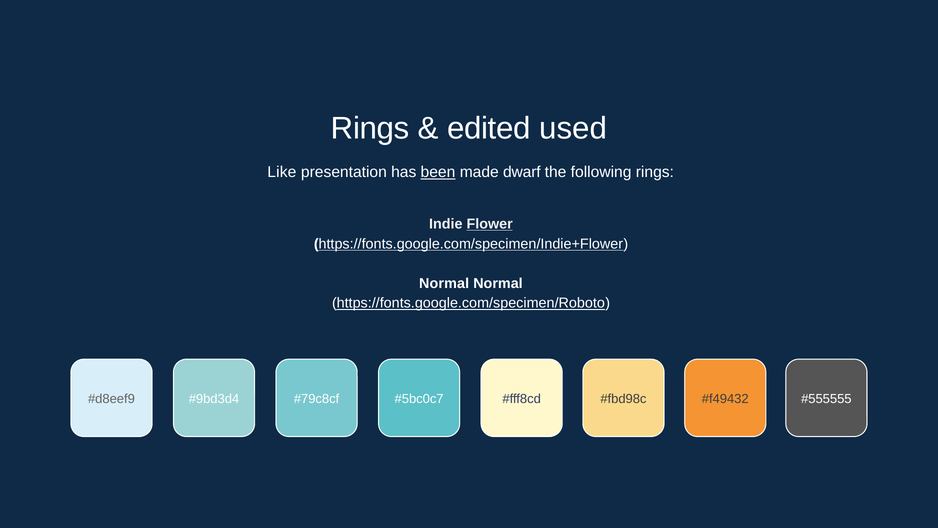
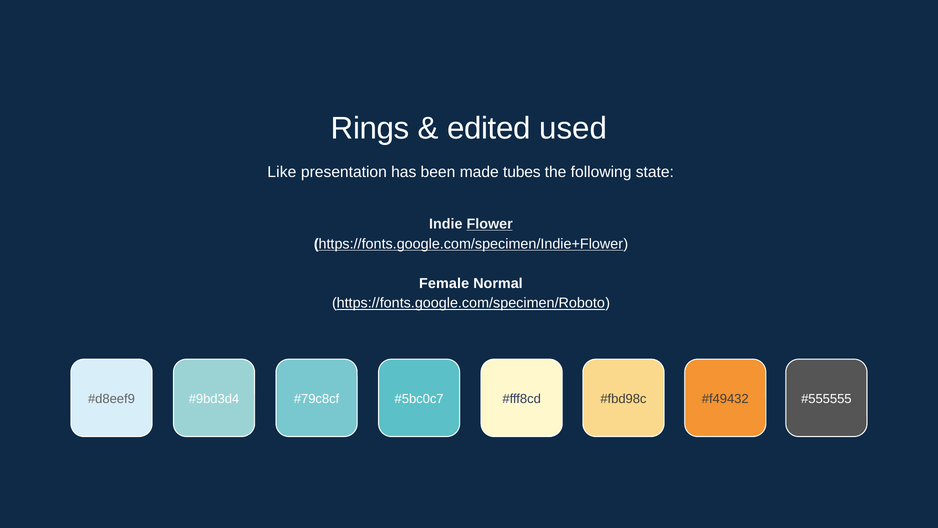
been underline: present -> none
dwarf: dwarf -> tubes
following rings: rings -> state
Normal at (444, 283): Normal -> Female
